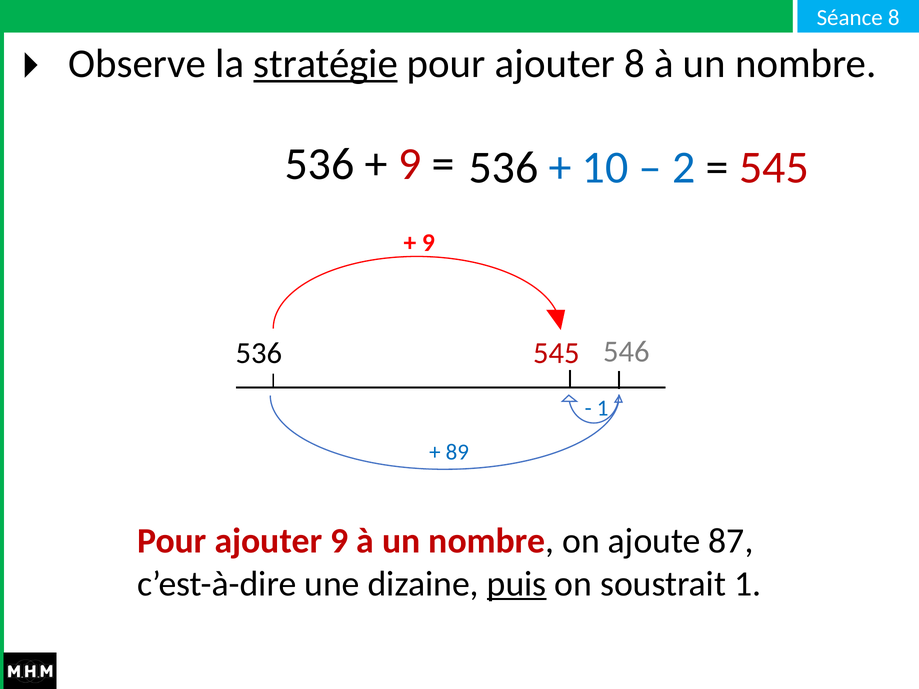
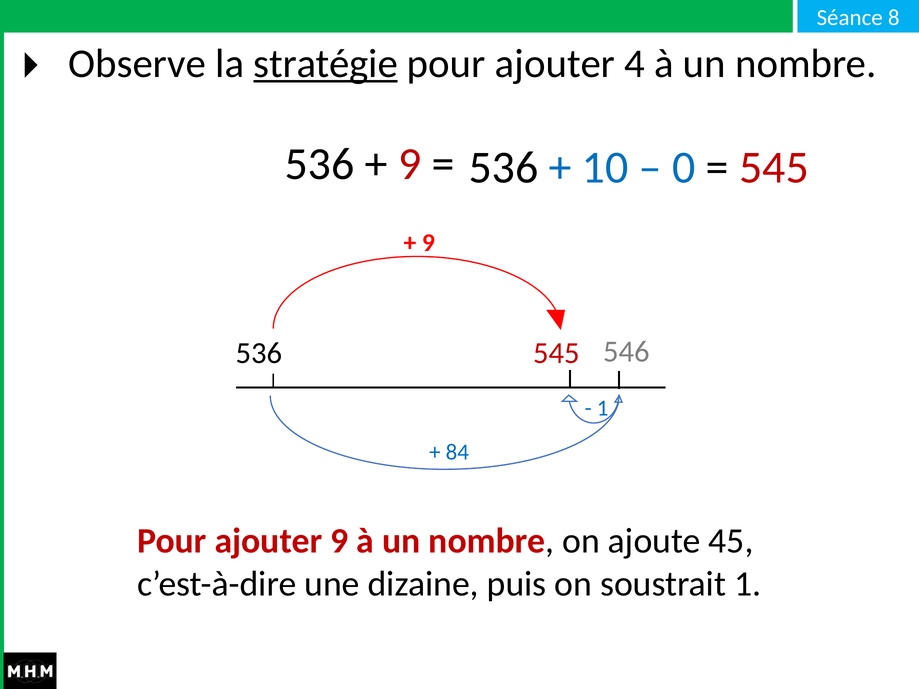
ajouter 8: 8 -> 4
2: 2 -> 0
89: 89 -> 84
87: 87 -> 45
puis underline: present -> none
